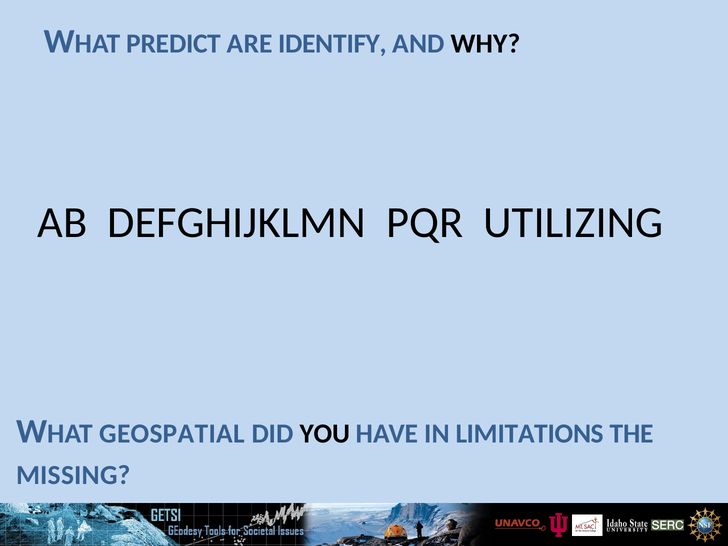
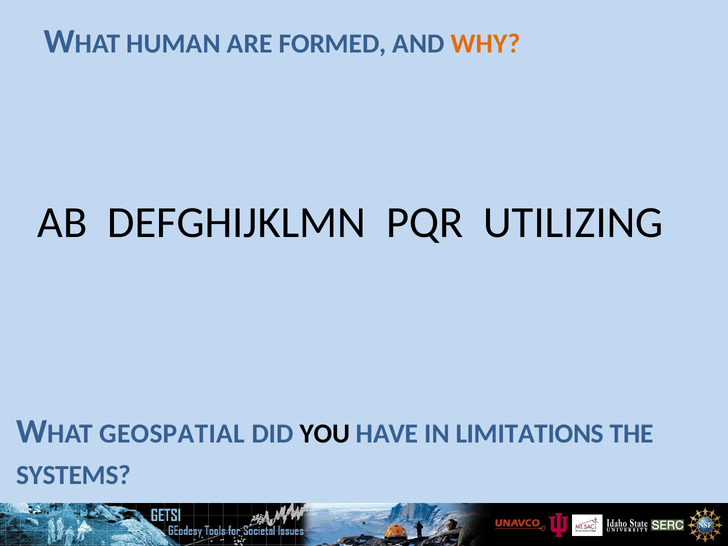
PREDICT: PREDICT -> HUMAN
IDENTIFY: IDENTIFY -> FORMED
WHY colour: black -> orange
MISSING: MISSING -> SYSTEMS
